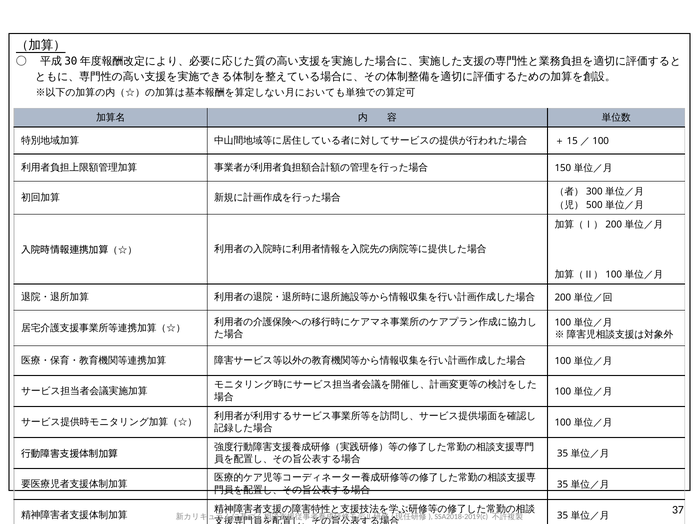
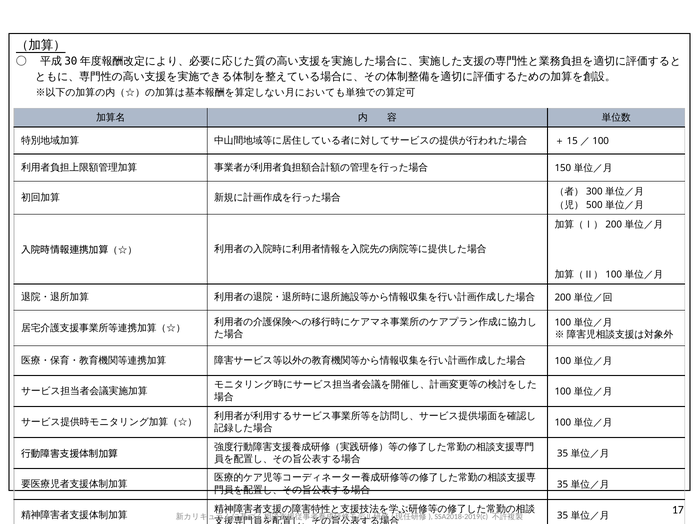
37: 37 -> 17
